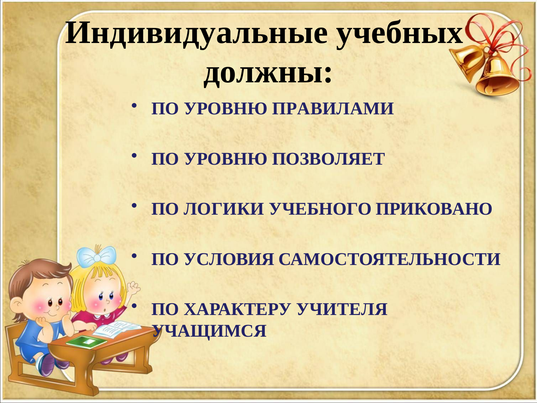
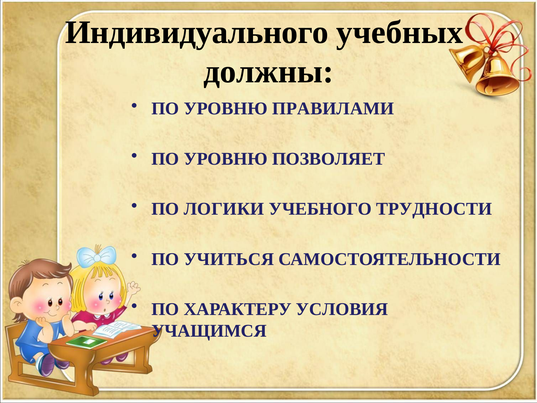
Индивидуальные: Индивидуальные -> Индивидуального
ПРИКОВАНО: ПРИКОВАНО -> ТРУДНОСТИ
УСЛОВИЯ: УСЛОВИЯ -> УЧИТЬСЯ
УЧИТЕЛЯ: УЧИТЕЛЯ -> УСЛОВИЯ
